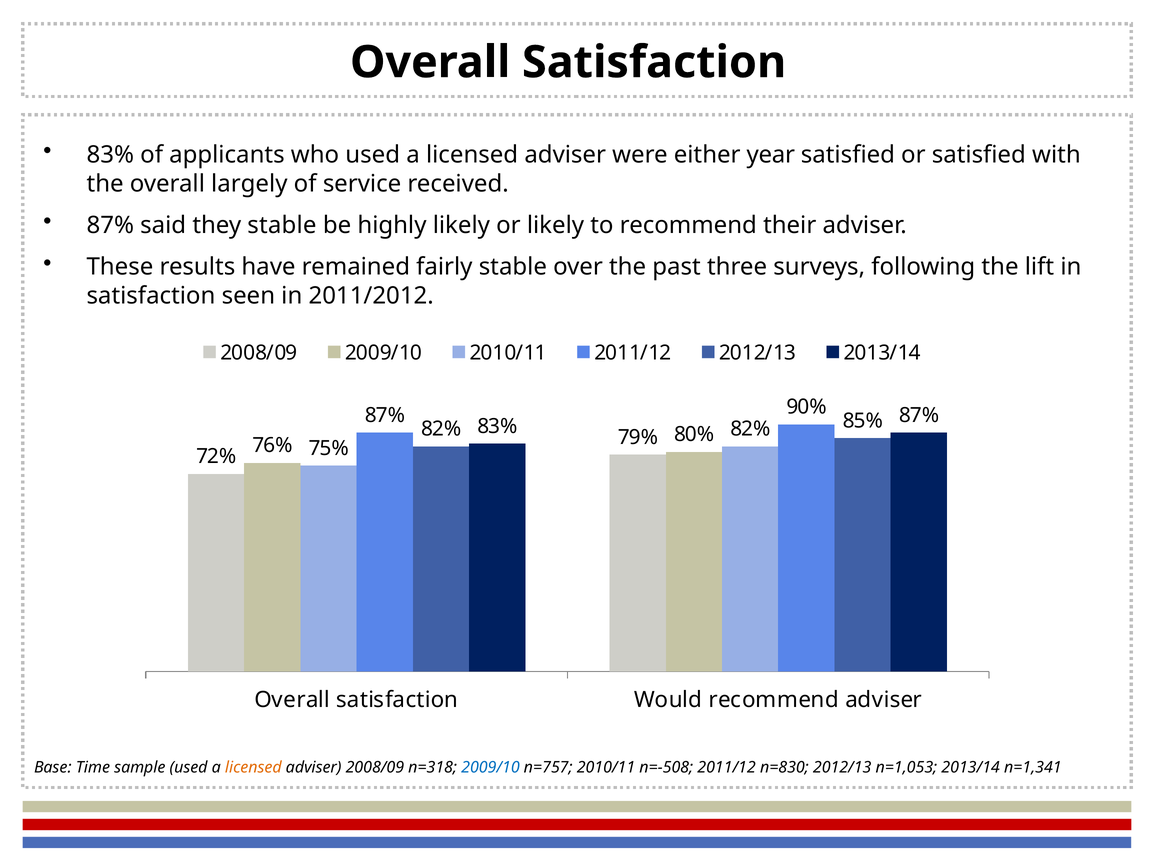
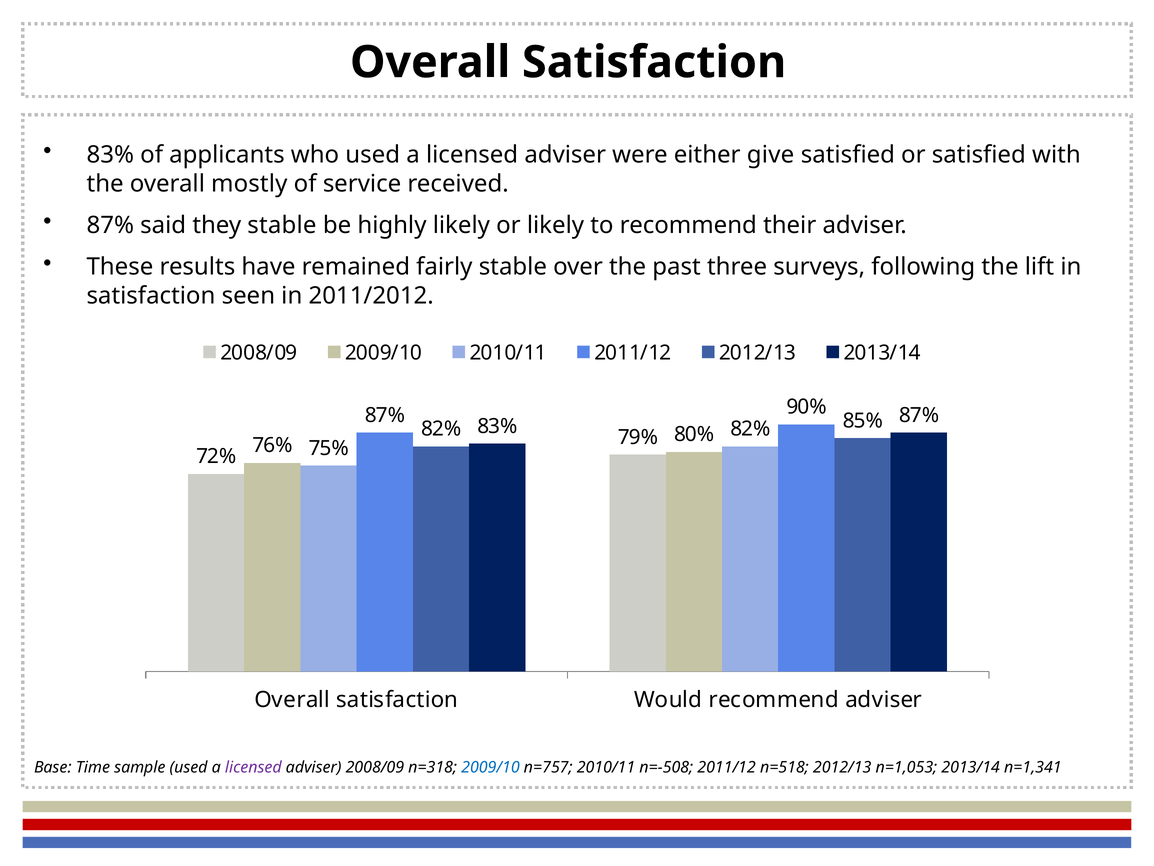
year: year -> give
largely: largely -> mostly
licensed at (253, 767) colour: orange -> purple
n=830: n=830 -> n=518
